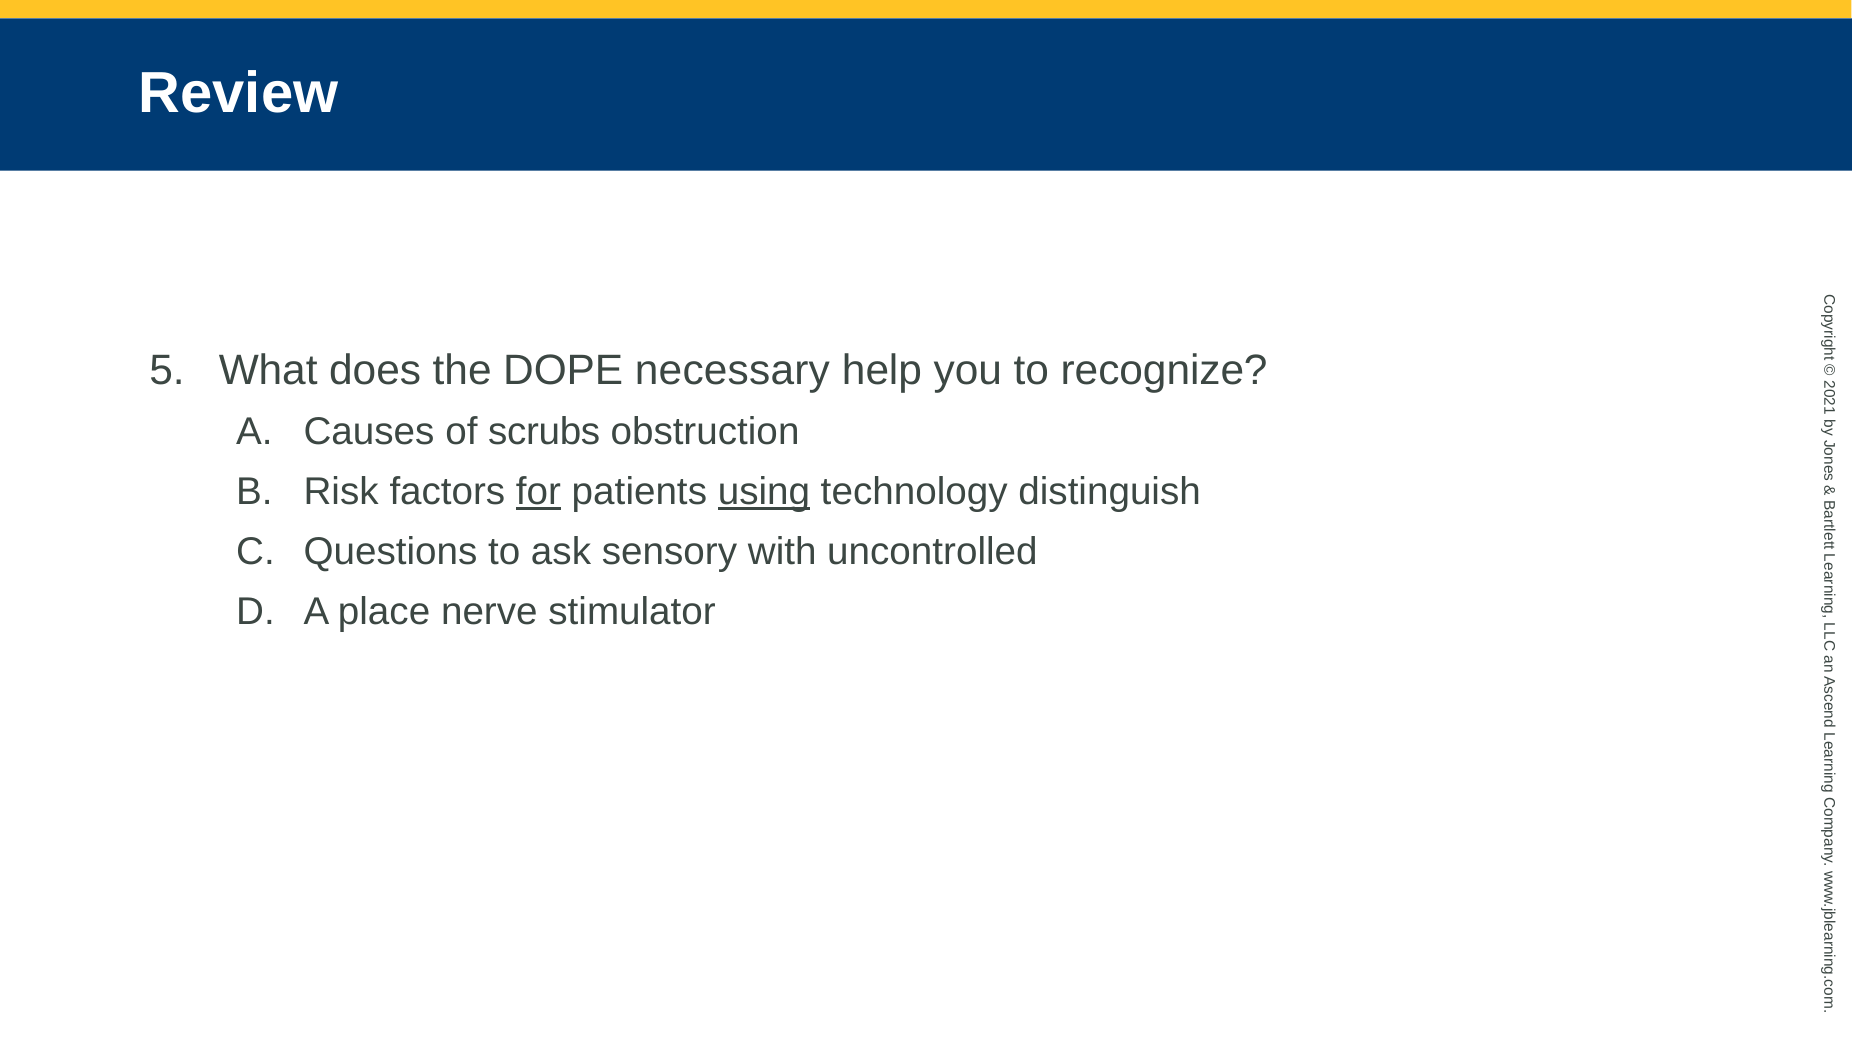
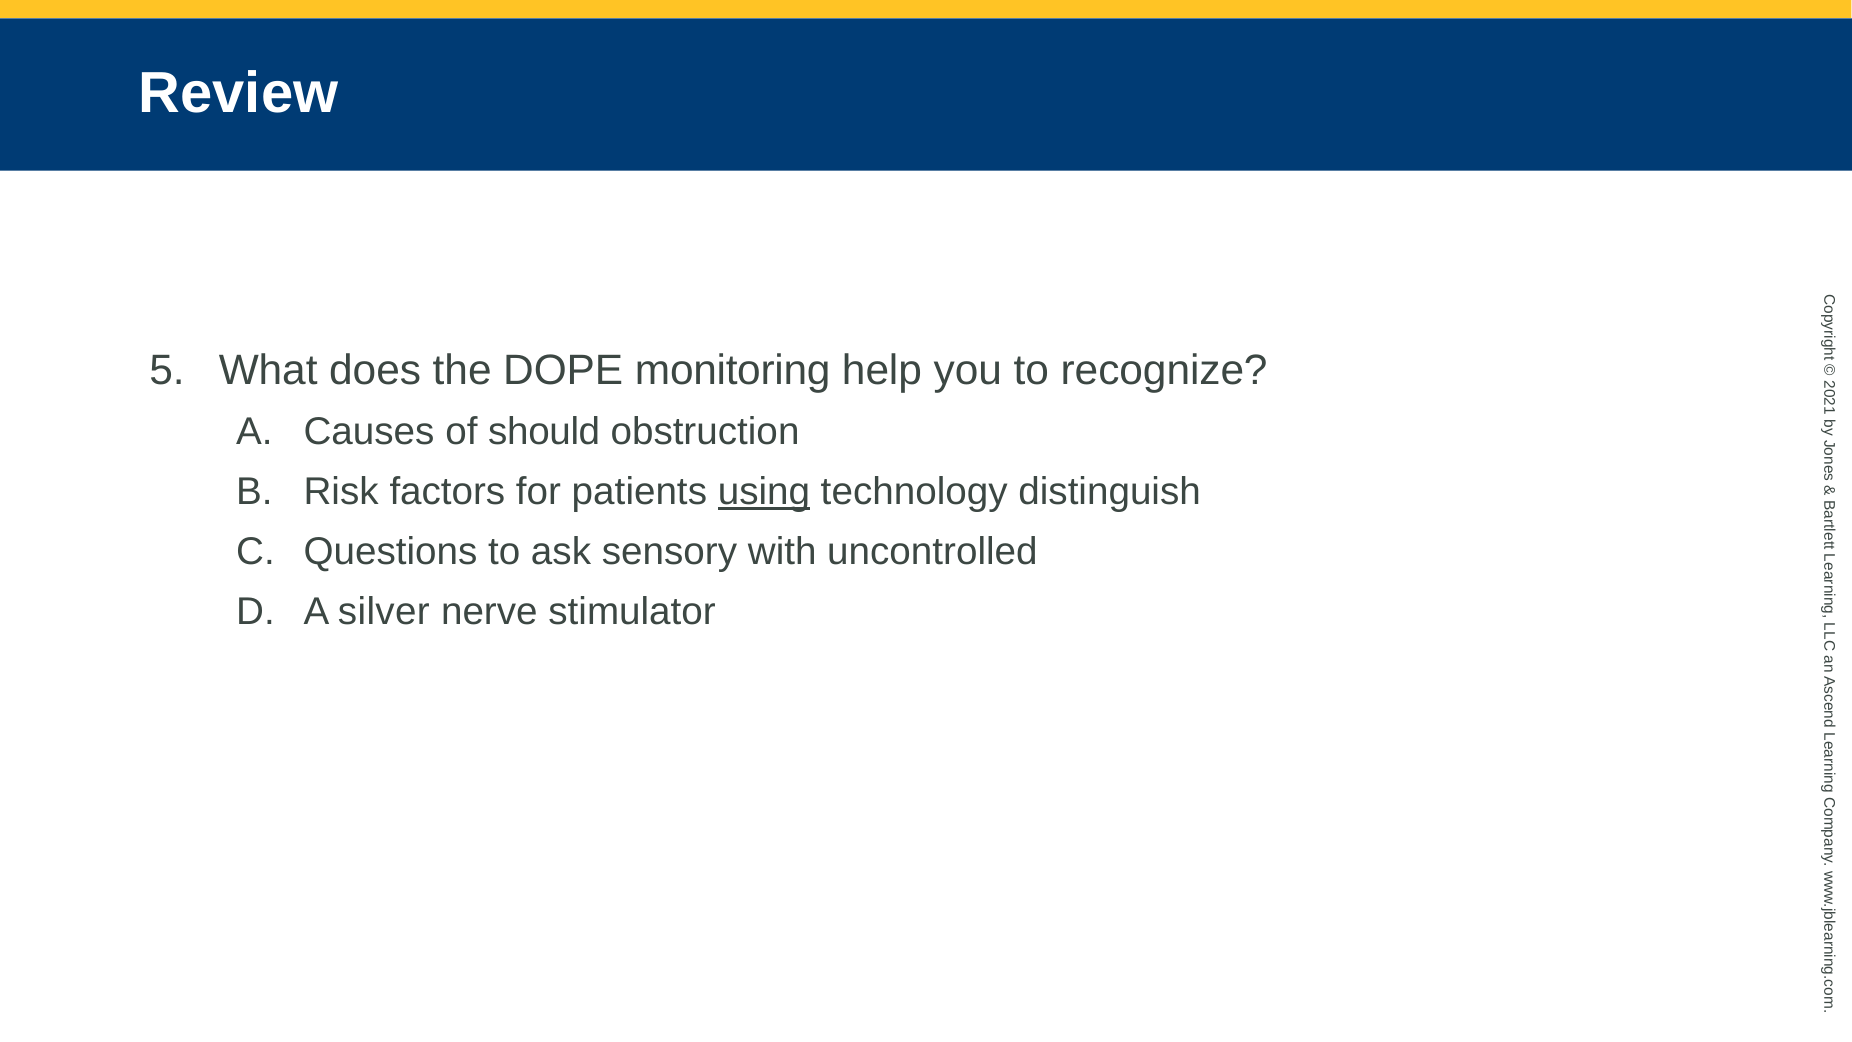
necessary: necessary -> monitoring
scrubs: scrubs -> should
for underline: present -> none
place: place -> silver
